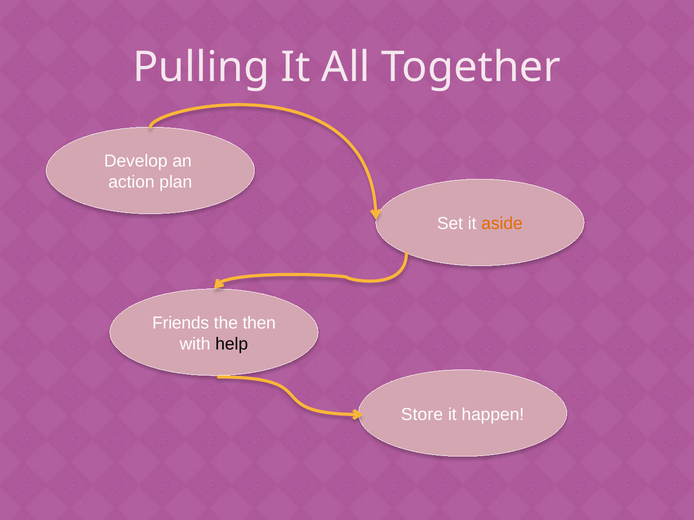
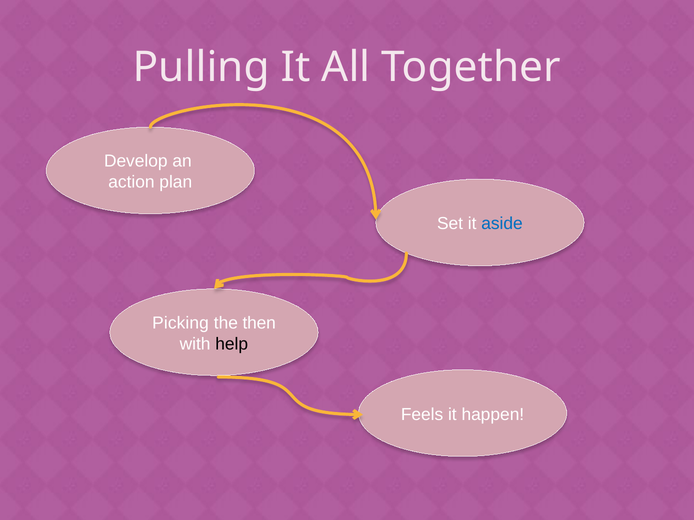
aside colour: orange -> blue
Friends: Friends -> Picking
Store: Store -> Feels
